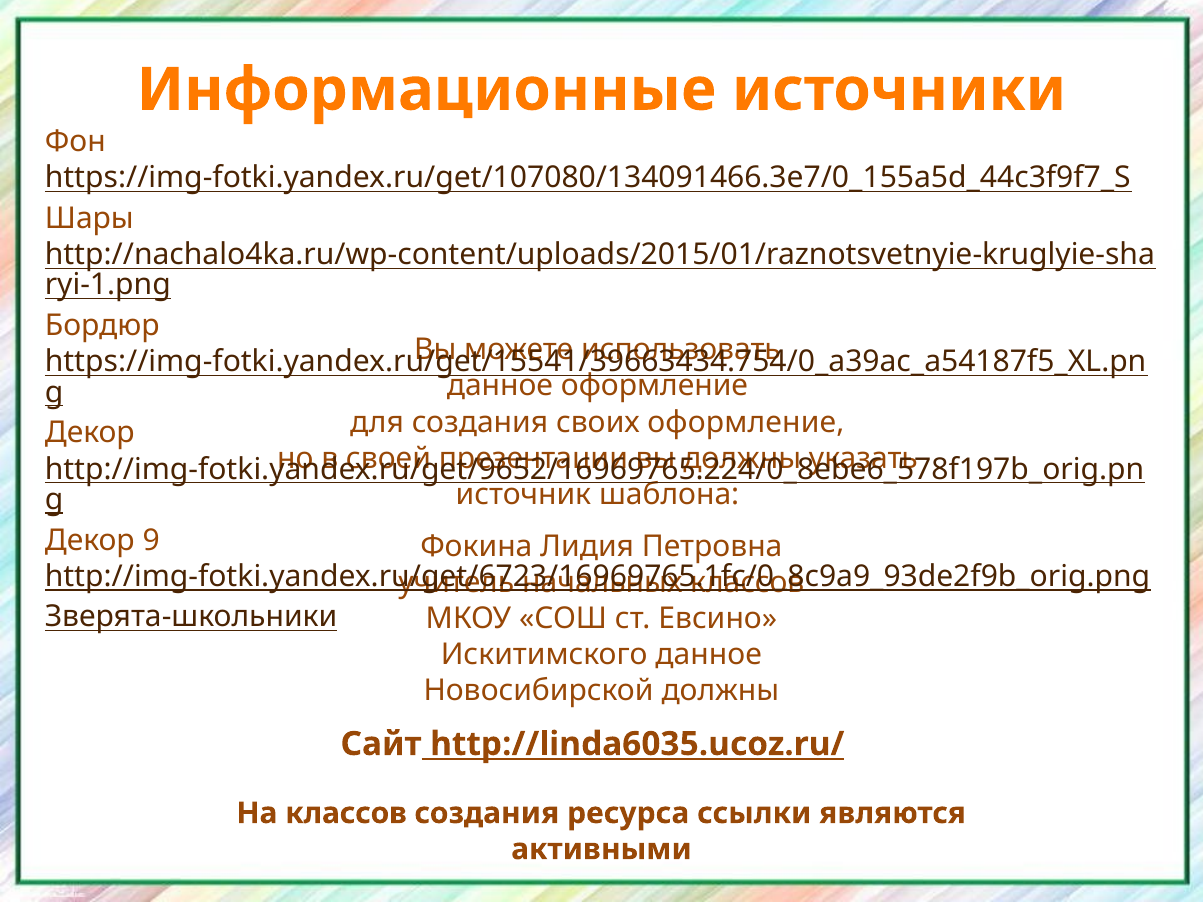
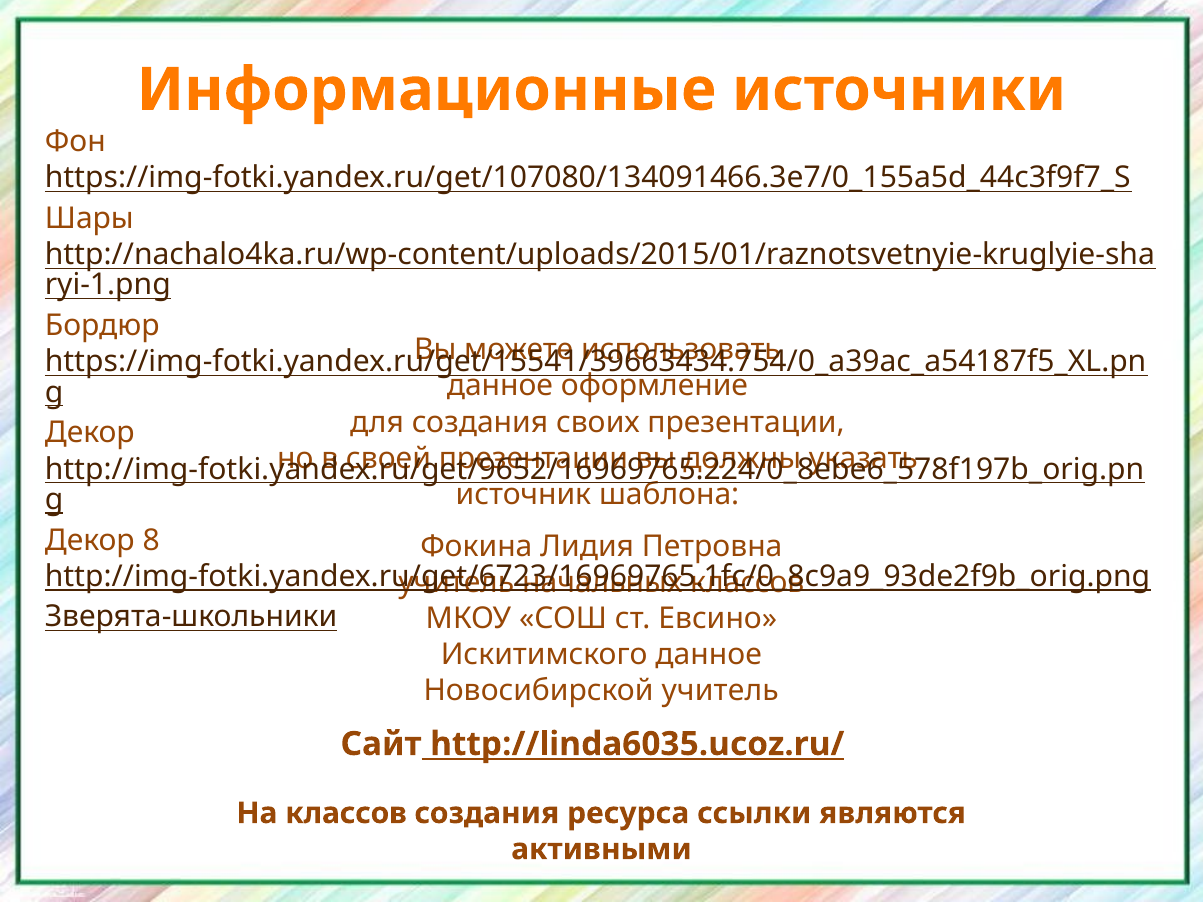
своих оформление: оформление -> презентации
9: 9 -> 8
Новосибирской должны: должны -> учитель
